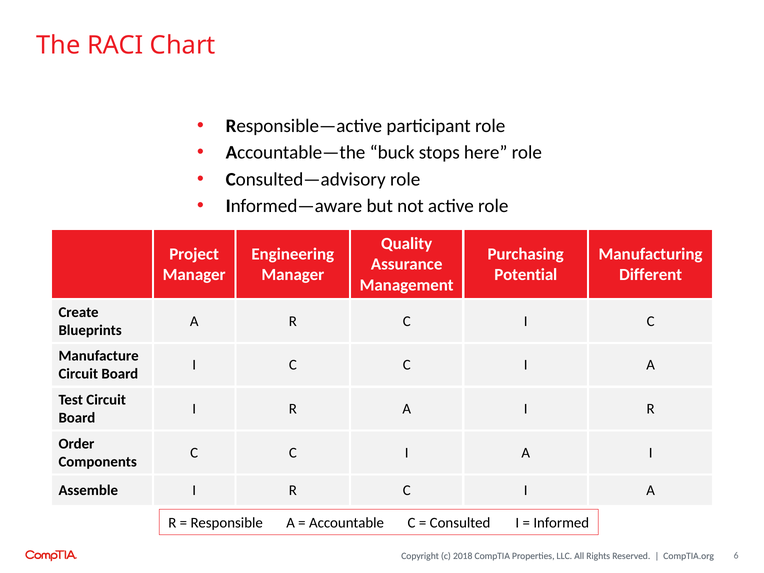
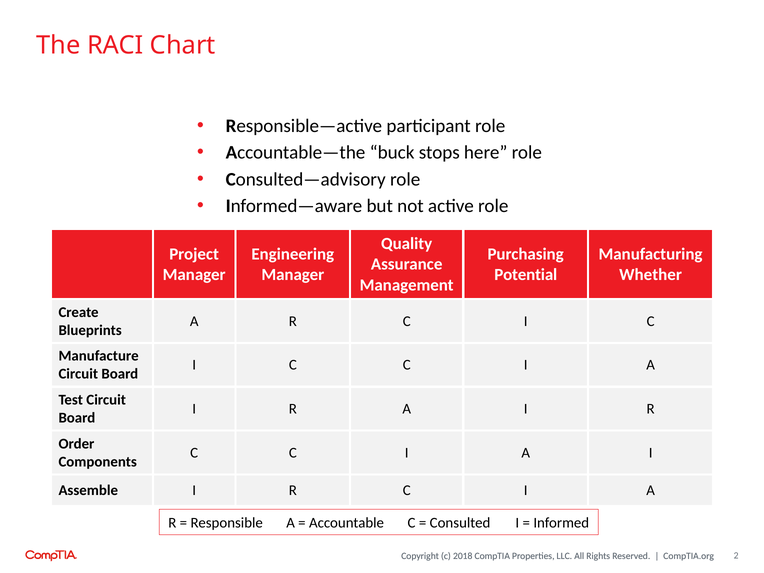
Different: Different -> Whether
6: 6 -> 2
